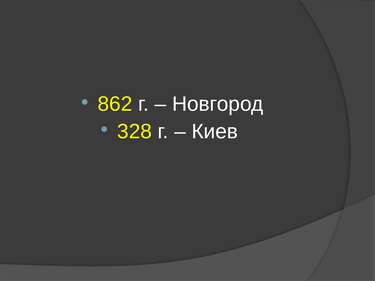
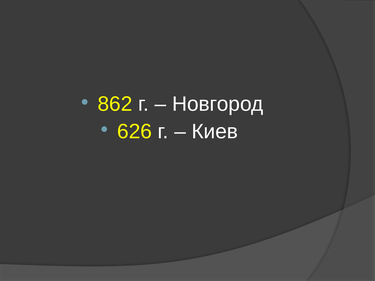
328: 328 -> 626
